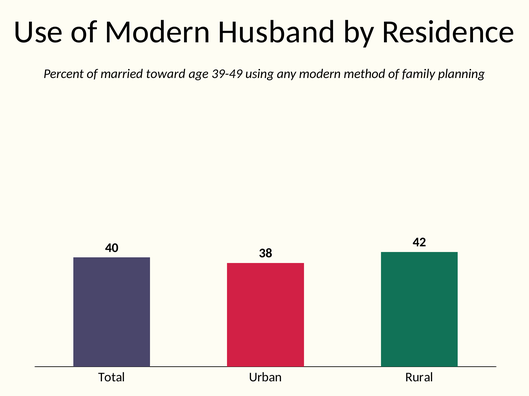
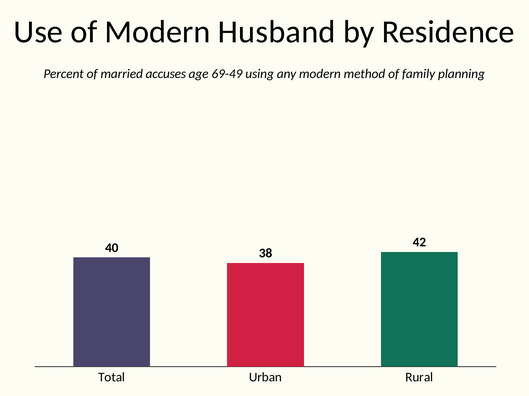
toward: toward -> accuses
39-49: 39-49 -> 69-49
